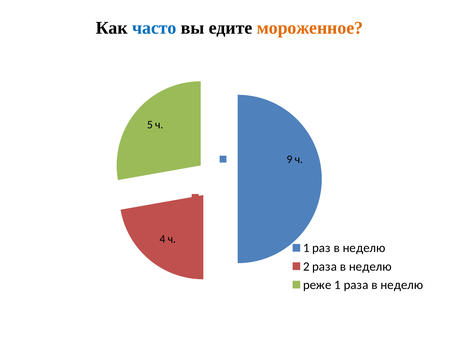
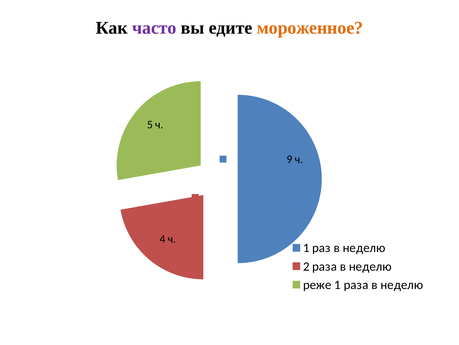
часто colour: blue -> purple
